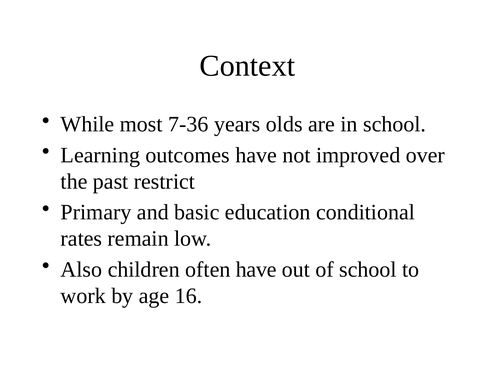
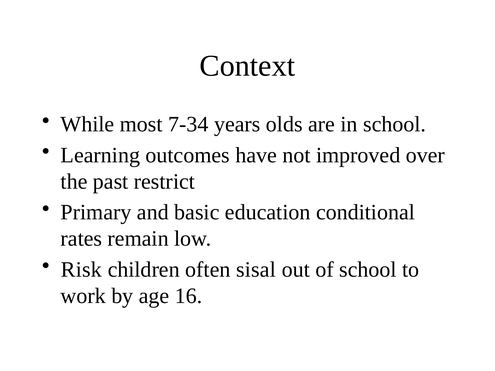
7-36: 7-36 -> 7-34
Also: Also -> Risk
often have: have -> sisal
